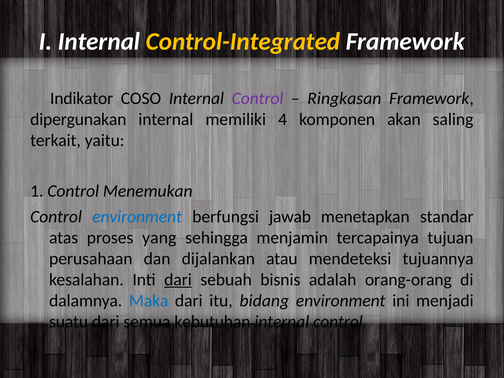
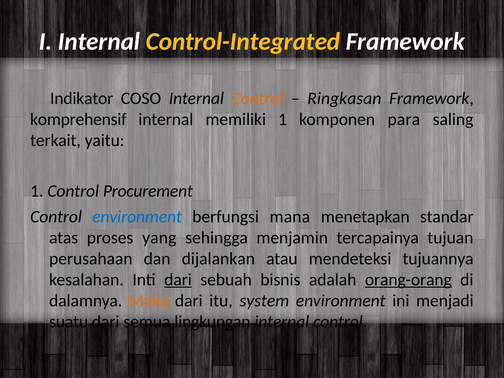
Control at (258, 98) colour: purple -> orange
dipergunakan: dipergunakan -> komprehensif
memiliki 4: 4 -> 1
akan: akan -> para
Menemukan: Menemukan -> Procurement
jawab: jawab -> mana
orang-orang underline: none -> present
Maka colour: blue -> orange
bidang: bidang -> system
kebutuhan: kebutuhan -> lingkungan
